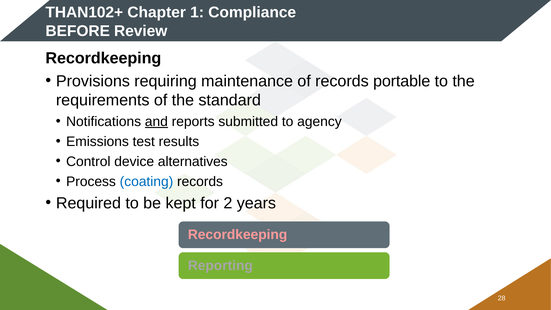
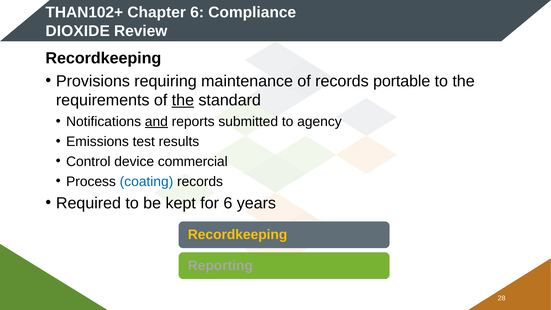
Chapter 1: 1 -> 6
BEFORE: BEFORE -> DIOXIDE
the at (183, 100) underline: none -> present
alternatives: alternatives -> commercial
for 2: 2 -> 6
Recordkeeping at (238, 235) colour: pink -> yellow
